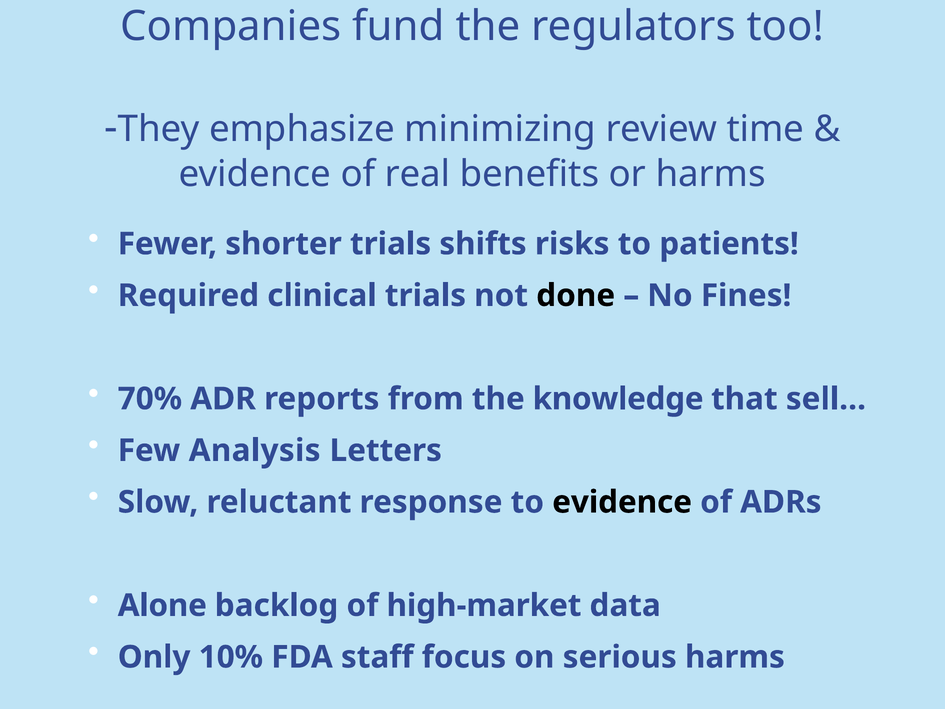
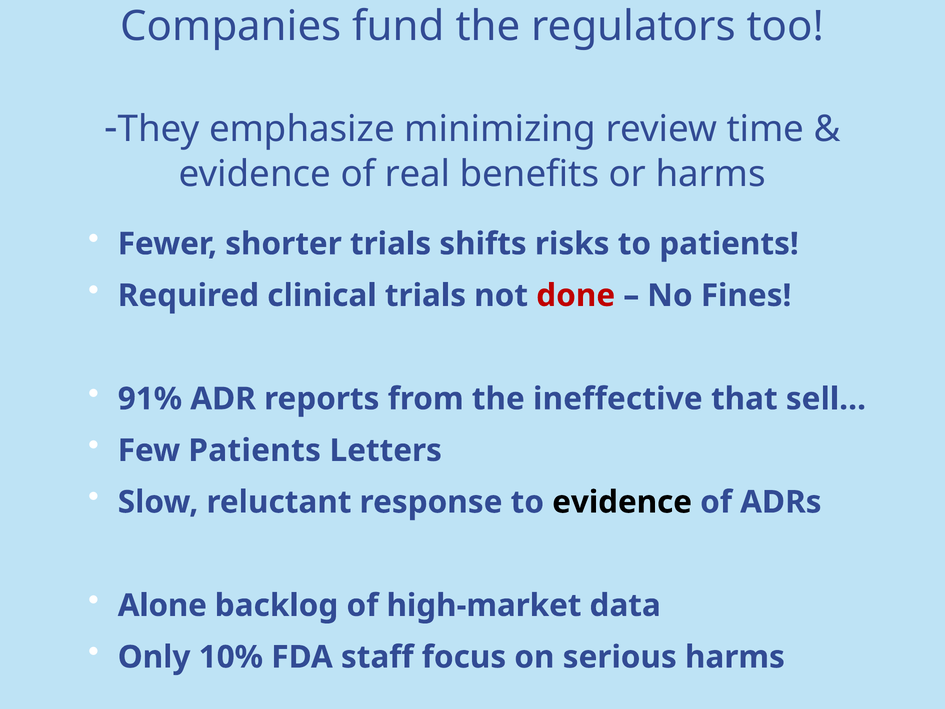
done colour: black -> red
70%: 70% -> 91%
knowledge: knowledge -> ineffective
Few Analysis: Analysis -> Patients
